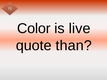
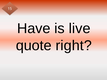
Color: Color -> Have
than: than -> right
